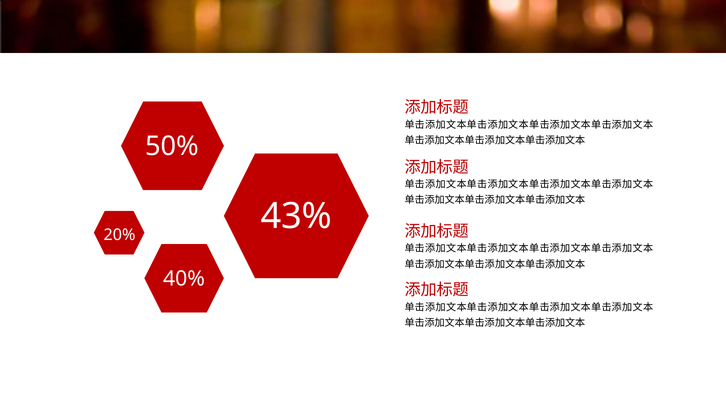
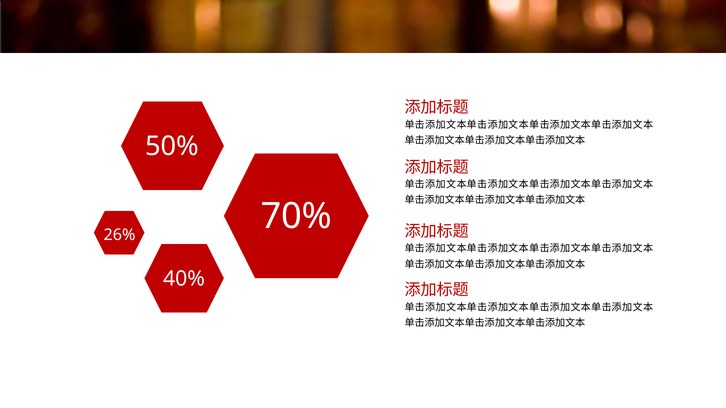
43%: 43% -> 70%
20%: 20% -> 26%
